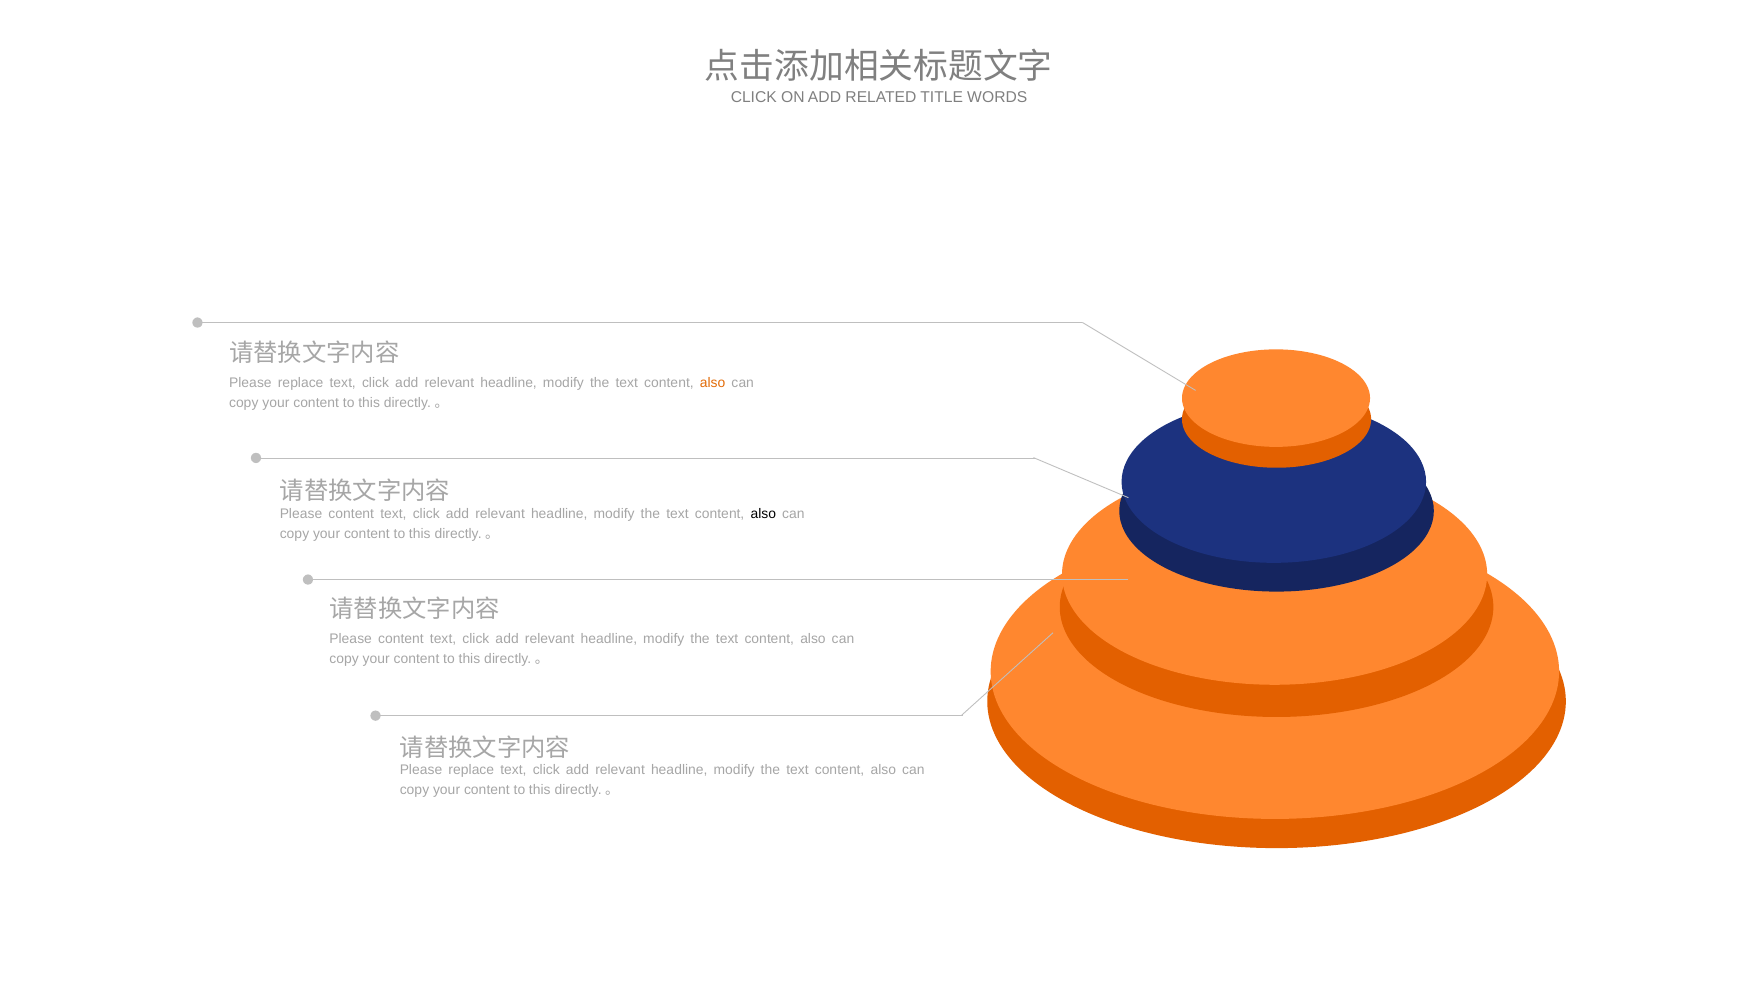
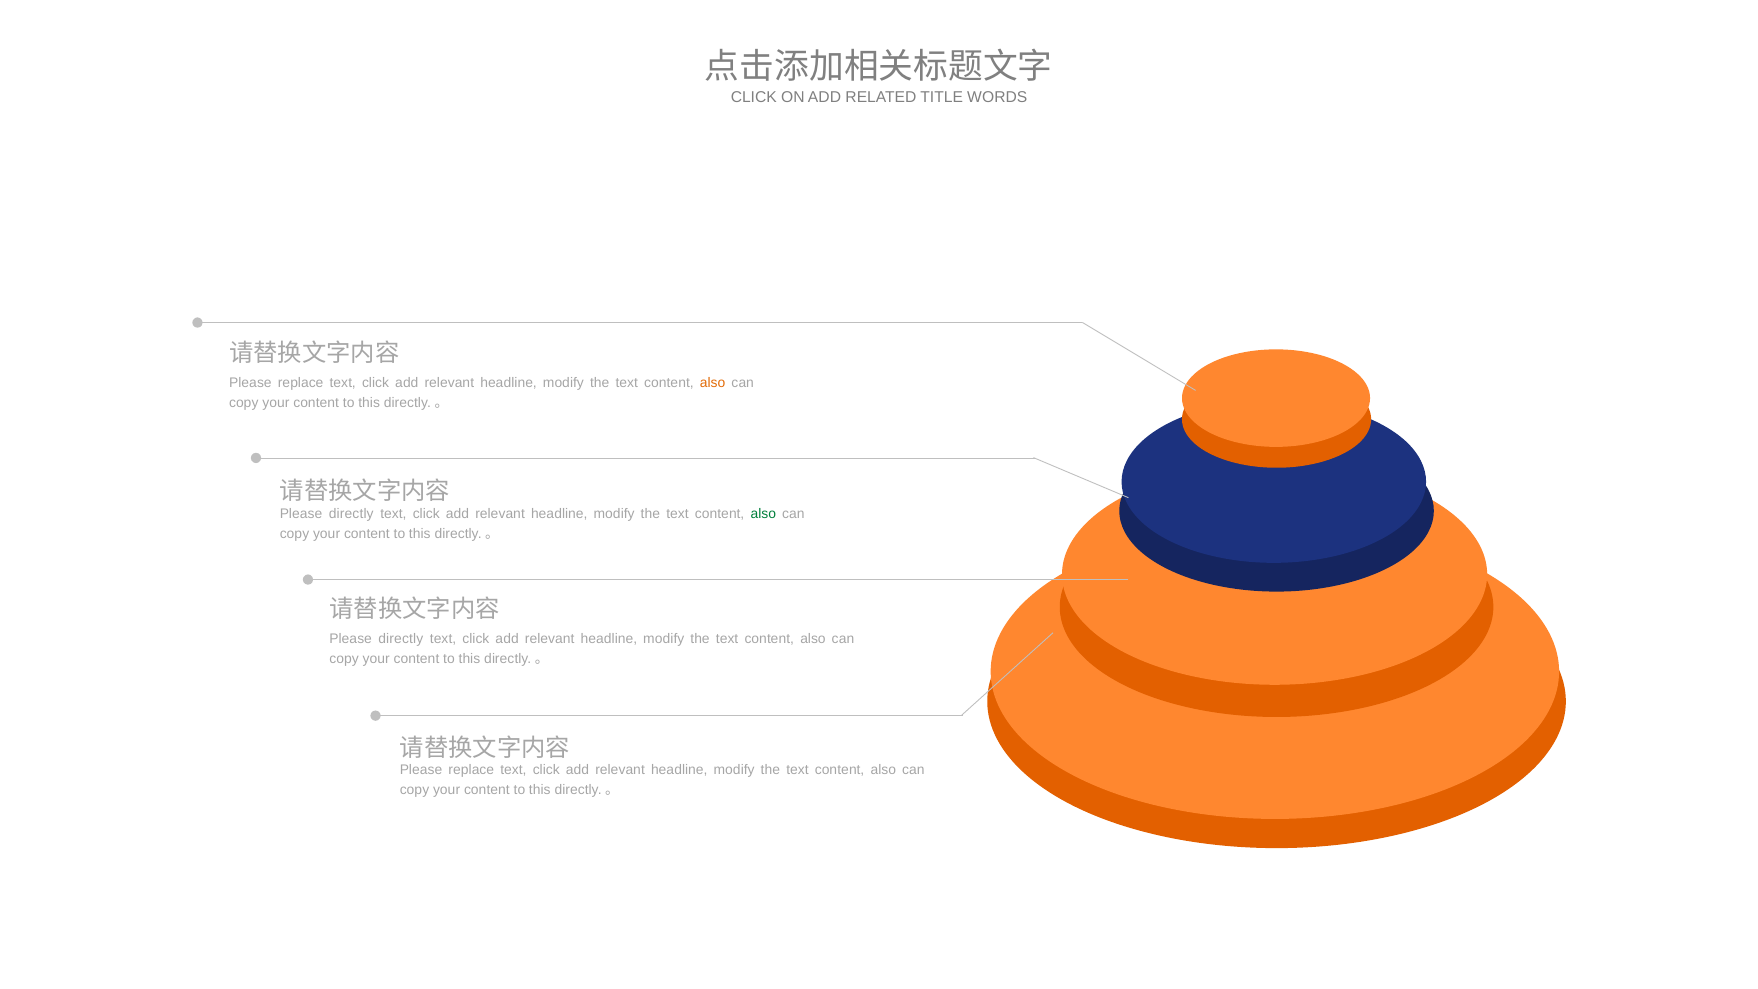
content at (351, 514): content -> directly
also at (763, 514) colour: black -> green
content at (401, 639): content -> directly
